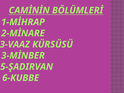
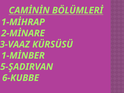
3-MİNBER: 3-MİNBER -> 1-MİNBER
